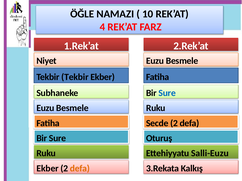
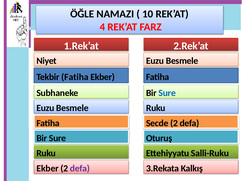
Tekbir Tekbir: Tekbir -> Fatiha
Salli-Euzu: Salli-Euzu -> Salli-Ruku
defa at (80, 169) colour: orange -> purple
